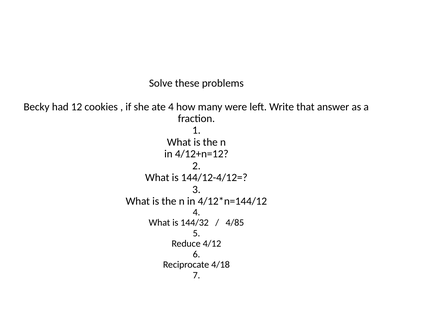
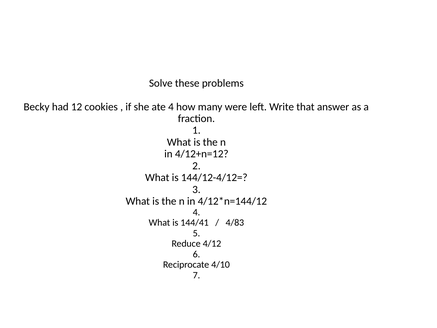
144/32: 144/32 -> 144/41
4/85: 4/85 -> 4/83
4/18: 4/18 -> 4/10
